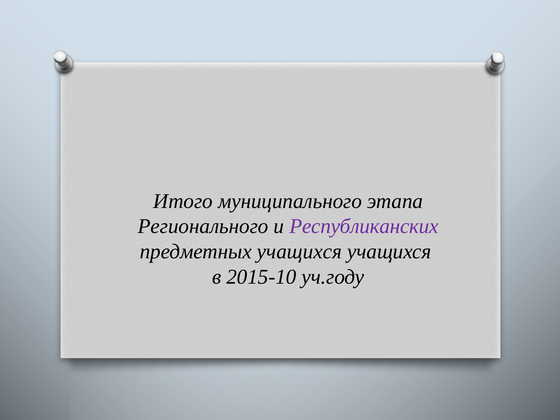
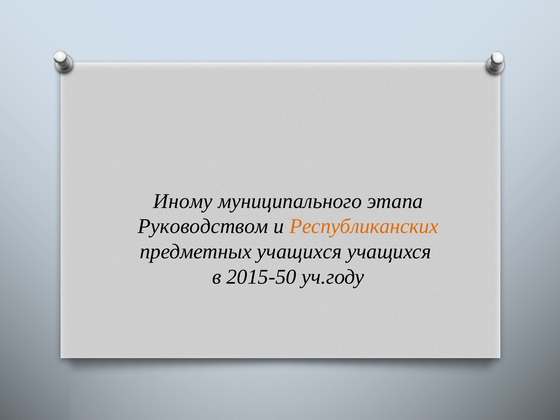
Итого: Итого -> Иному
Регионального: Регионального -> Руководством
Республиканских colour: purple -> orange
2015-10: 2015-10 -> 2015-50
